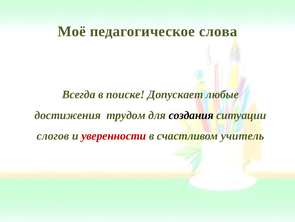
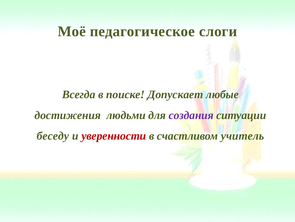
слова: слова -> слоги
трудом: трудом -> людьми
создания colour: black -> purple
слогов: слогов -> беседу
